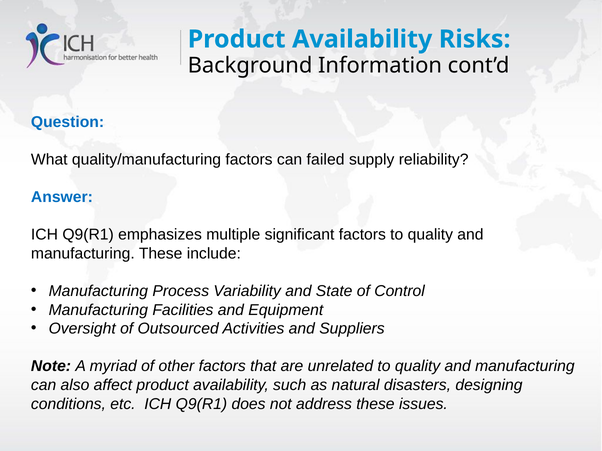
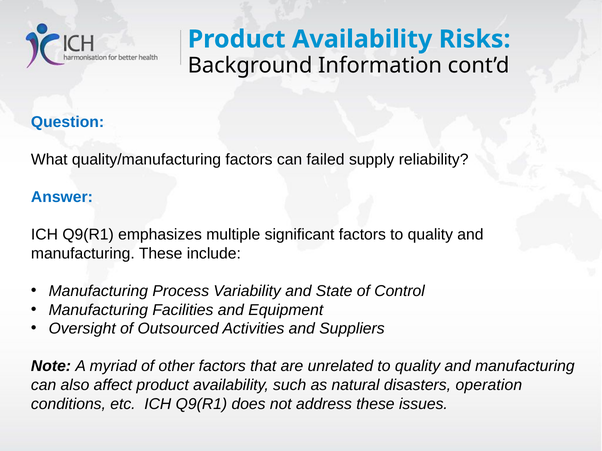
designing: designing -> operation
